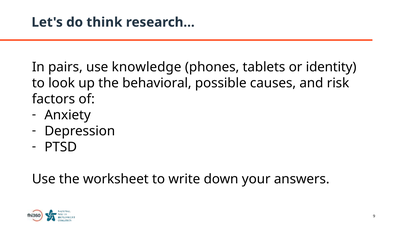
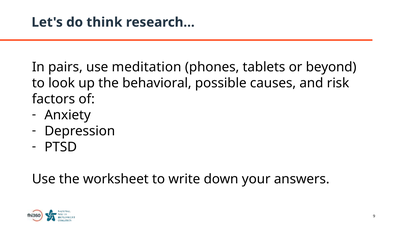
knowledge: knowledge -> meditation
identity: identity -> beyond
